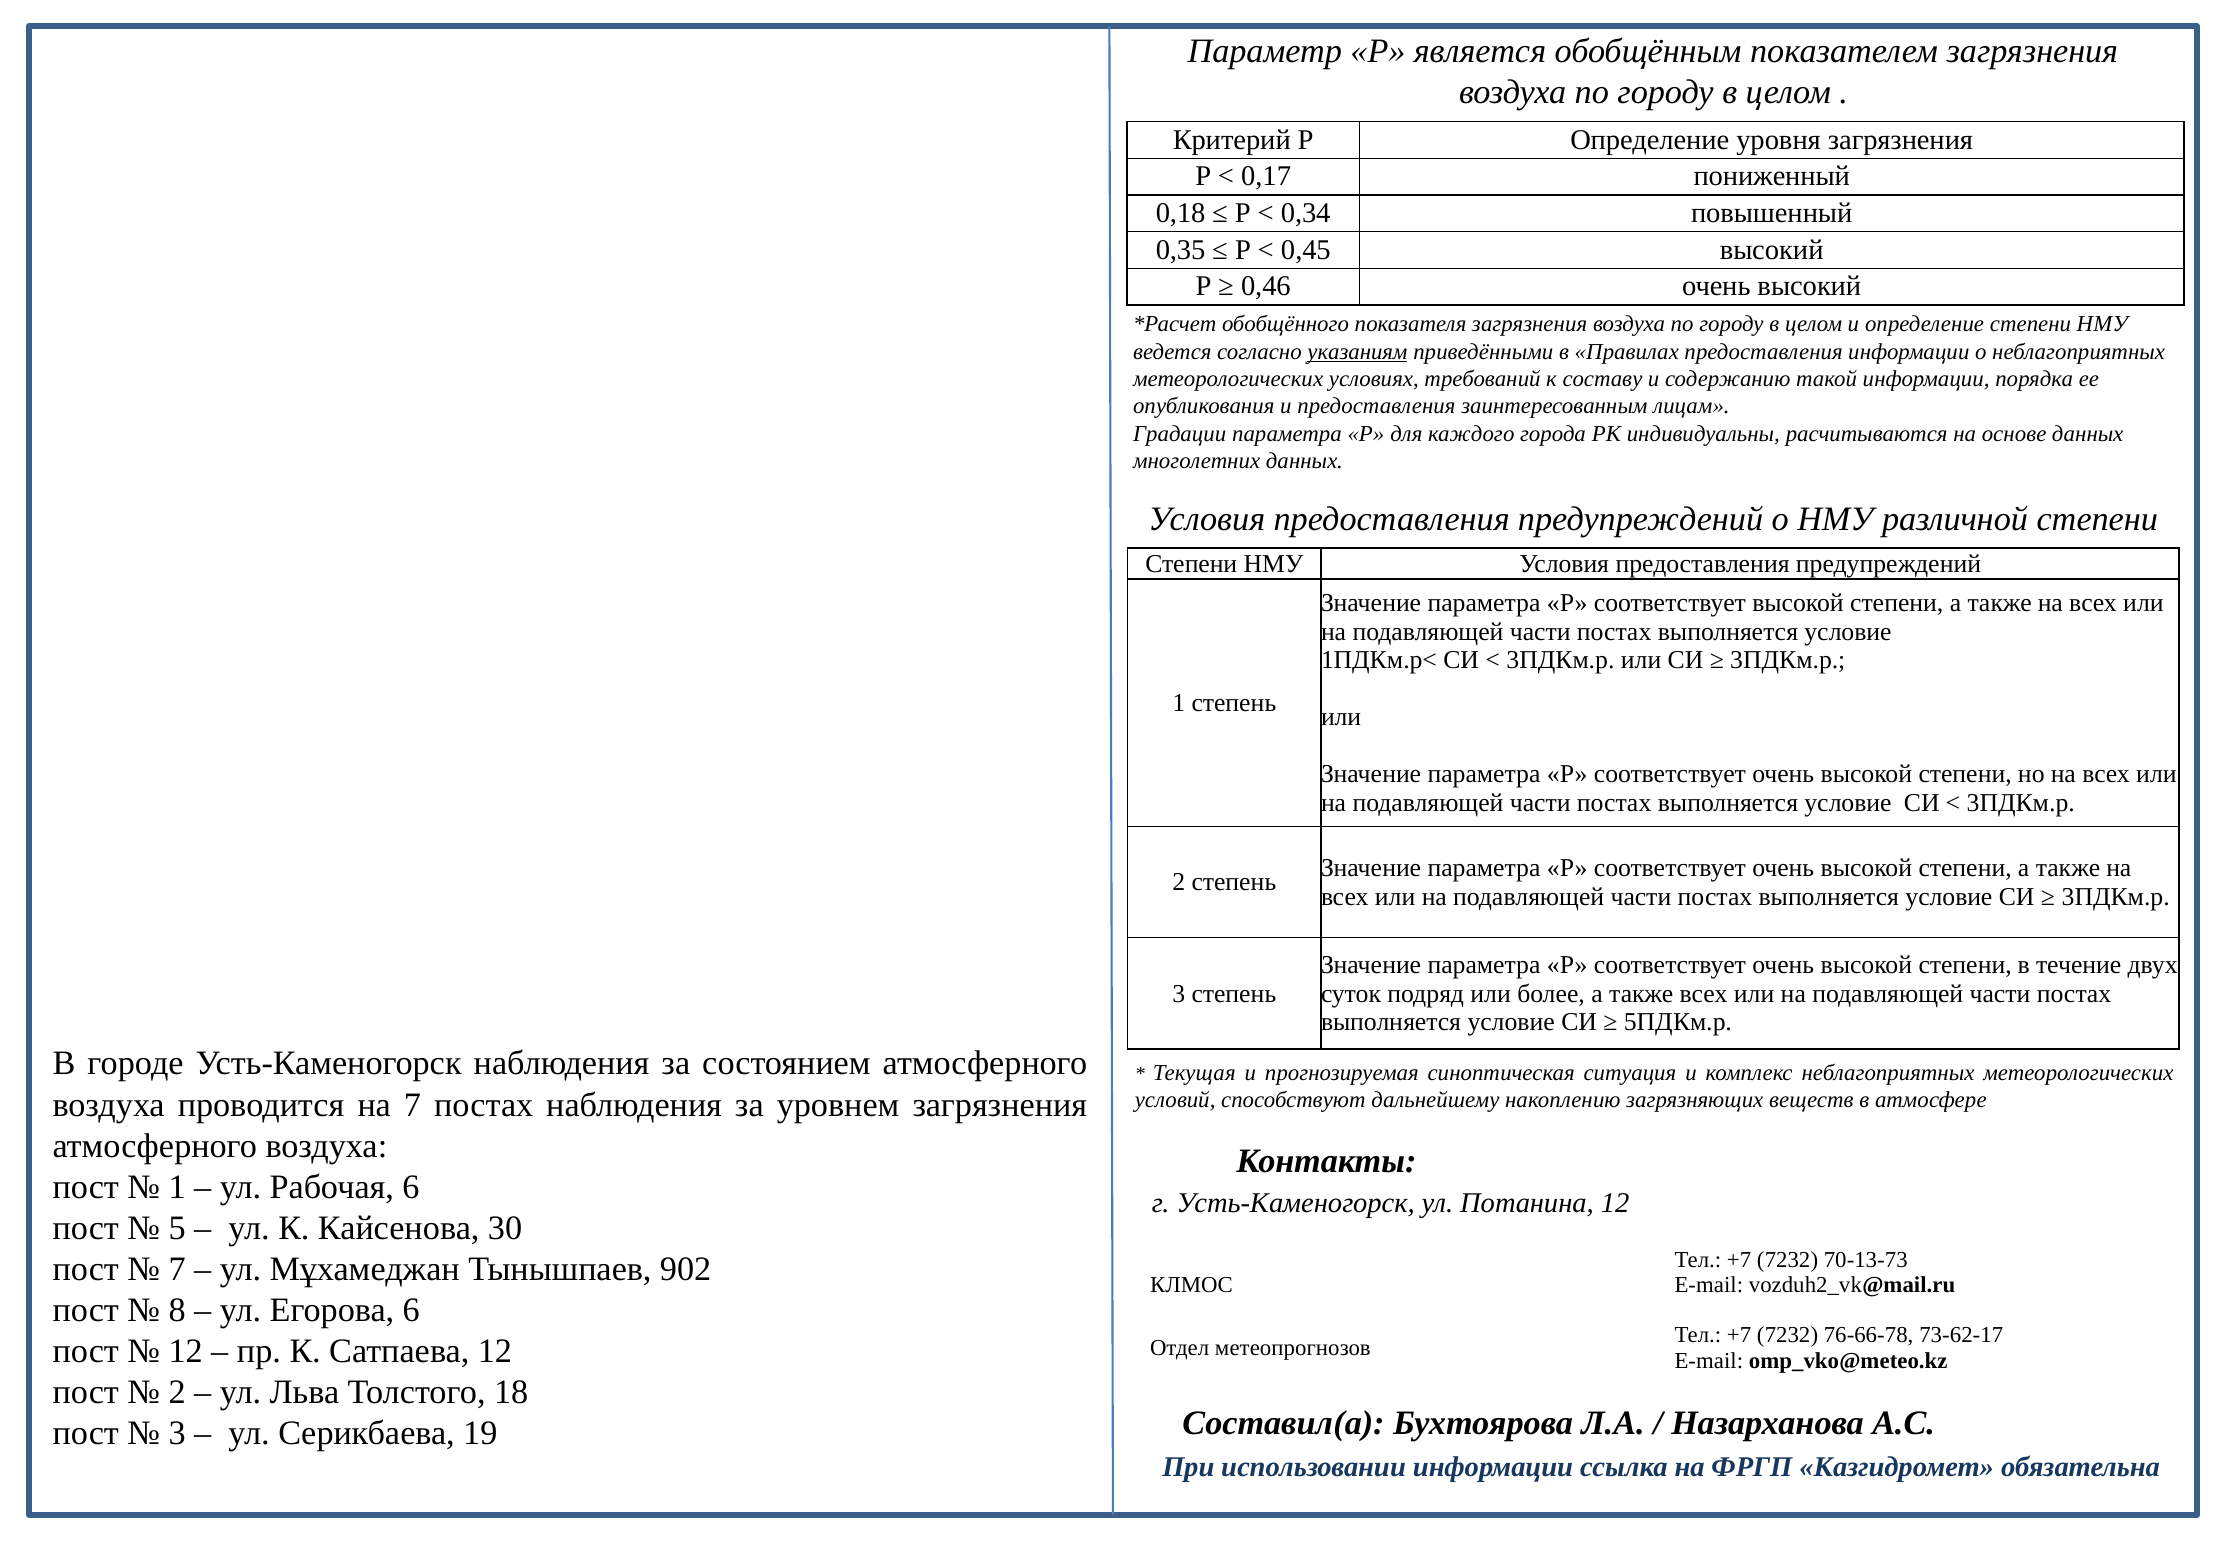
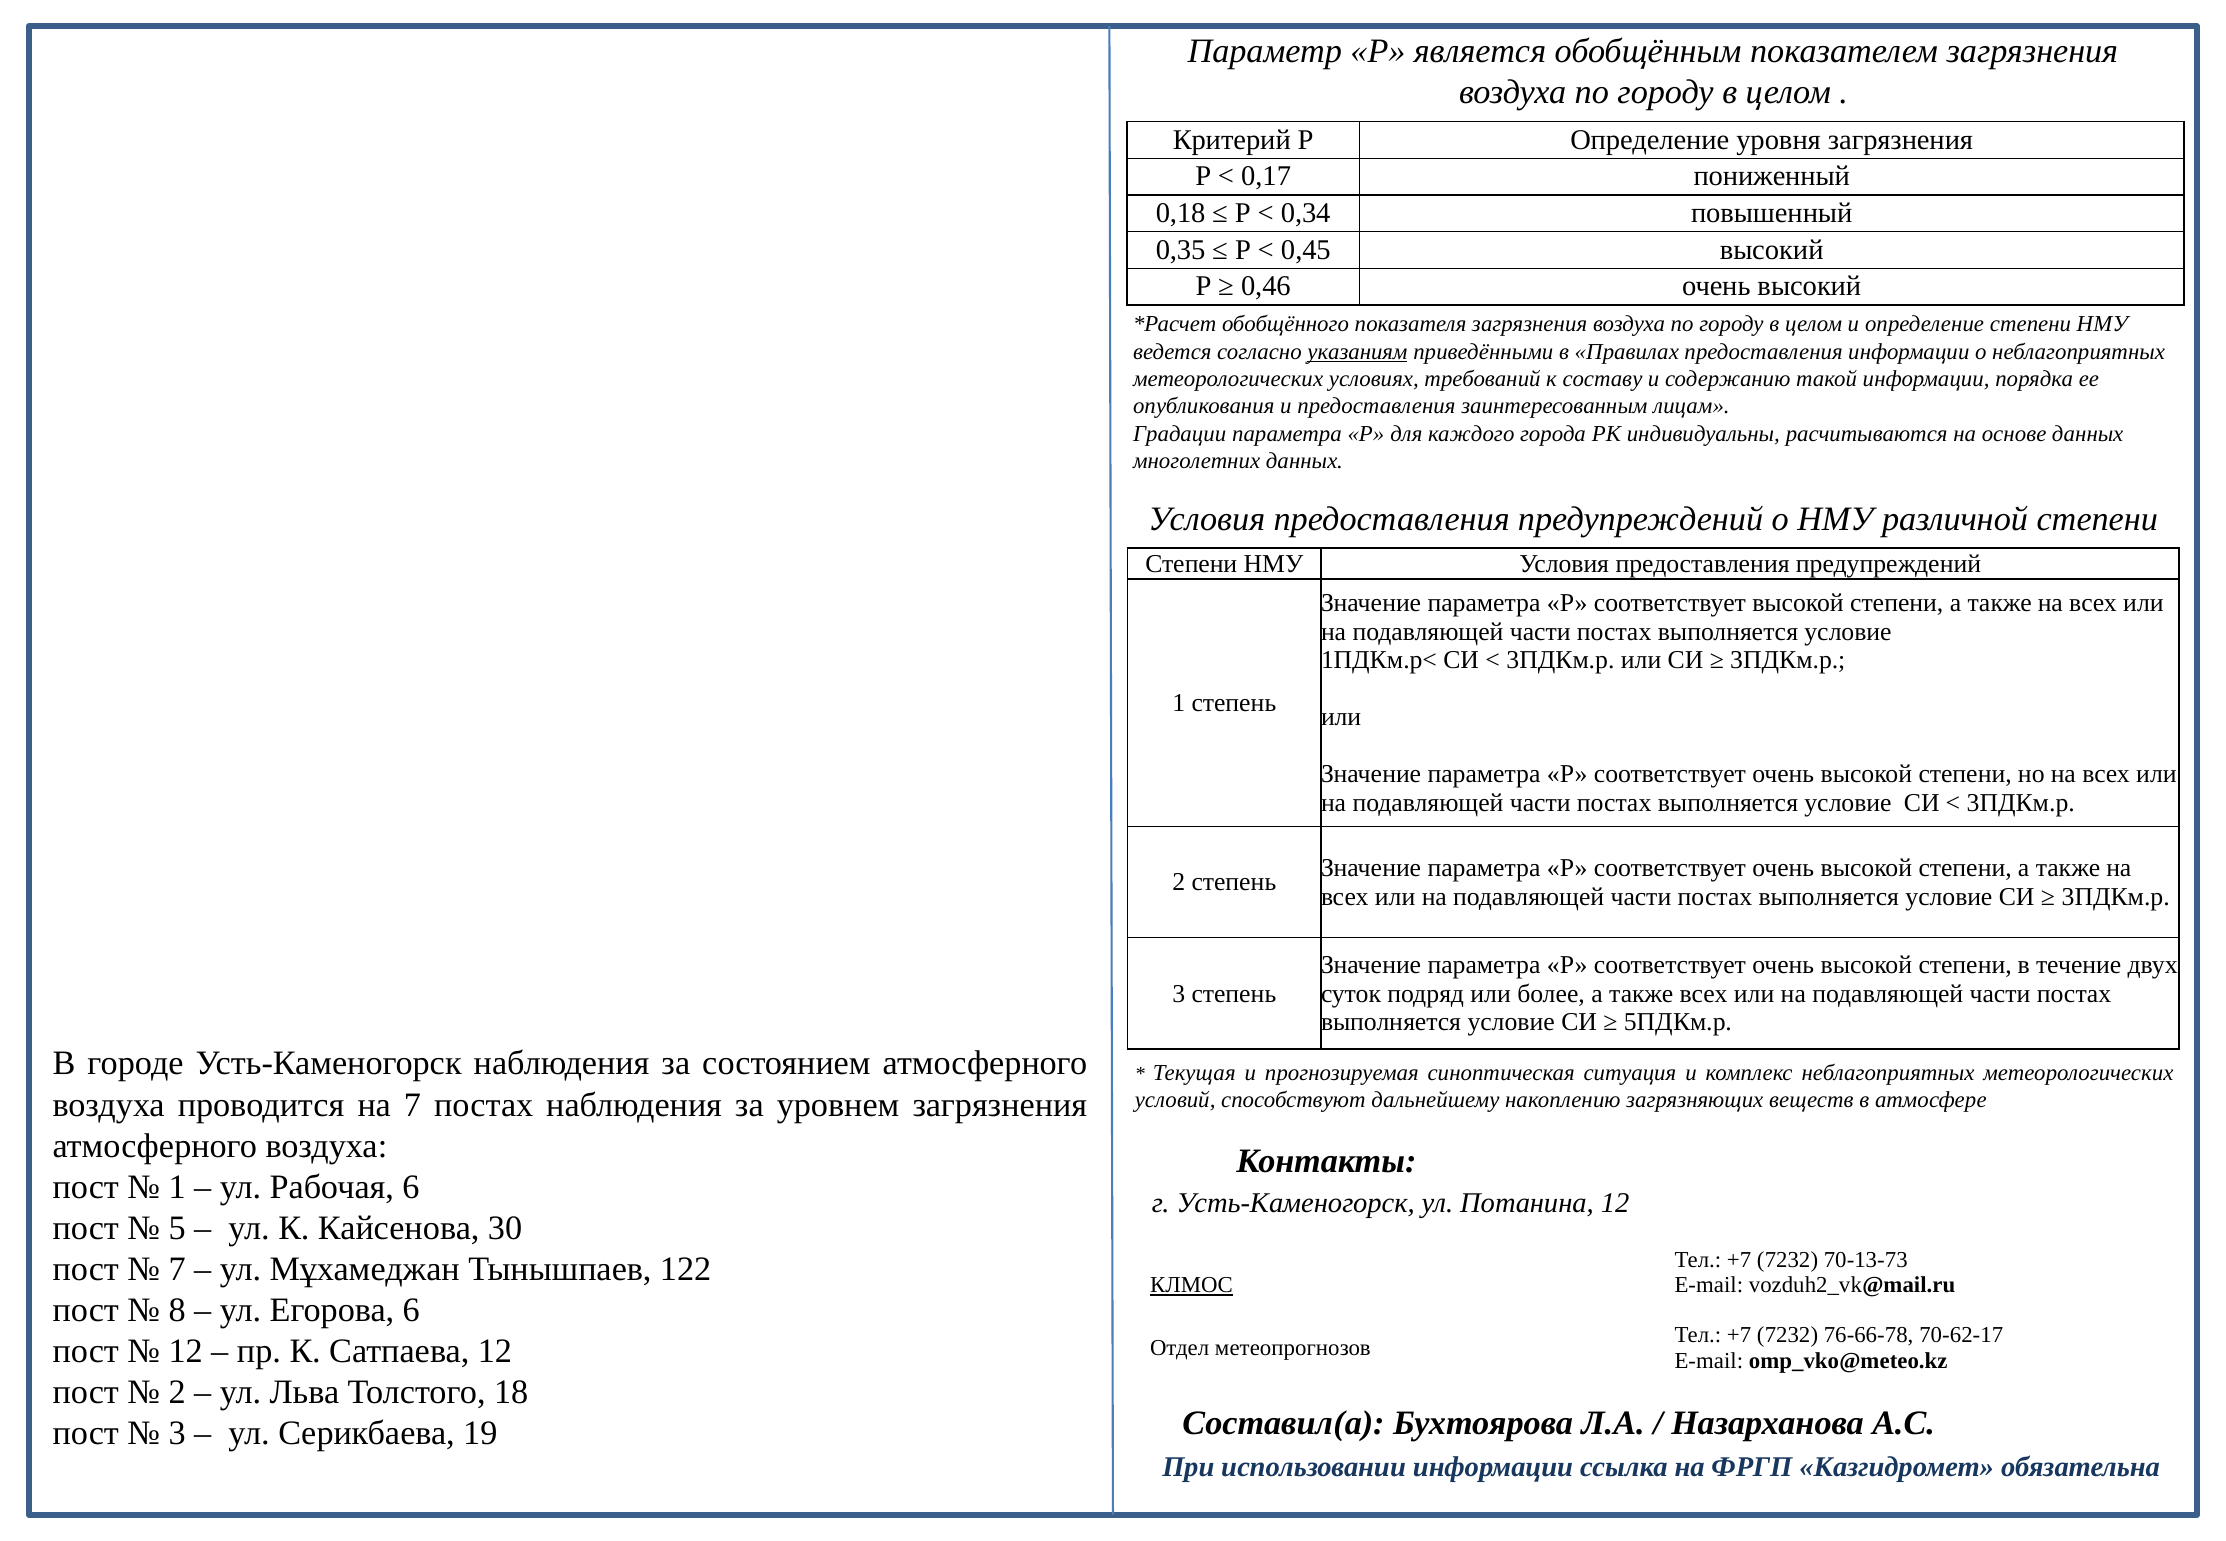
902: 902 -> 122
КЛМОС underline: none -> present
73-62-17: 73-62-17 -> 70-62-17
